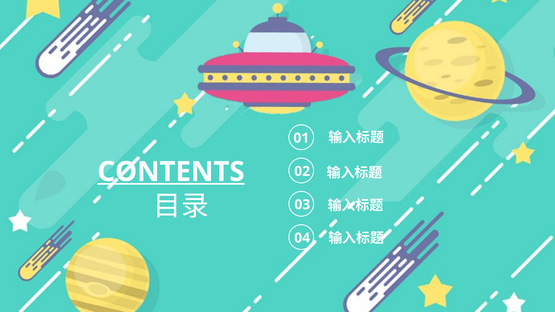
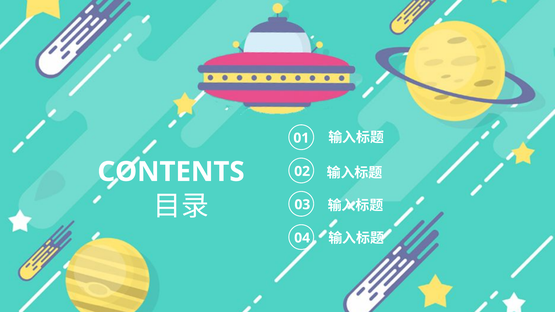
CONTENTS underline: present -> none
